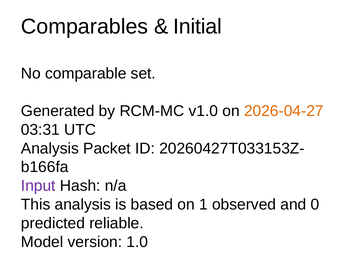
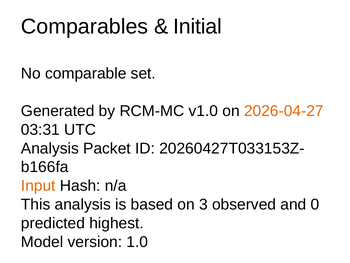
Input colour: purple -> orange
1: 1 -> 3
reliable: reliable -> highest
